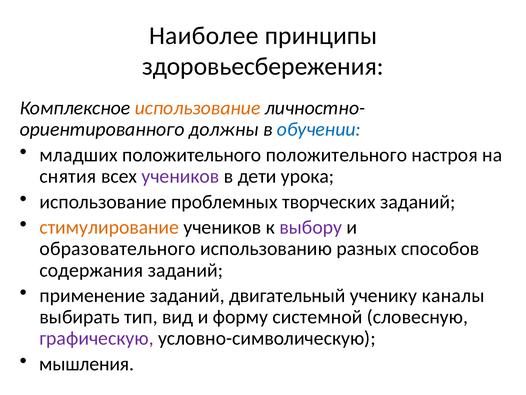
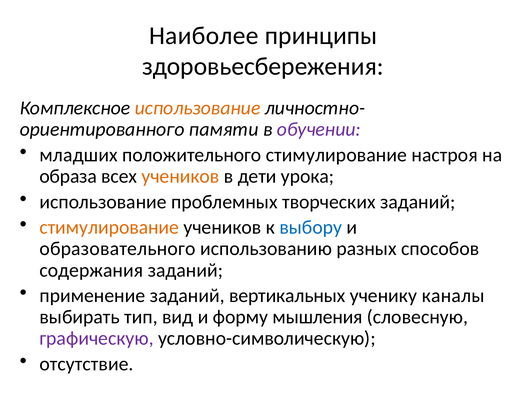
должны: должны -> памяти
обучении colour: blue -> purple
положительного положительного: положительного -> стимулирование
снятия: снятия -> образа
учеников at (180, 176) colour: purple -> orange
выбору colour: purple -> blue
двигательный: двигательный -> вертикальных
системной: системной -> мышления
мышления: мышления -> отсутствие
